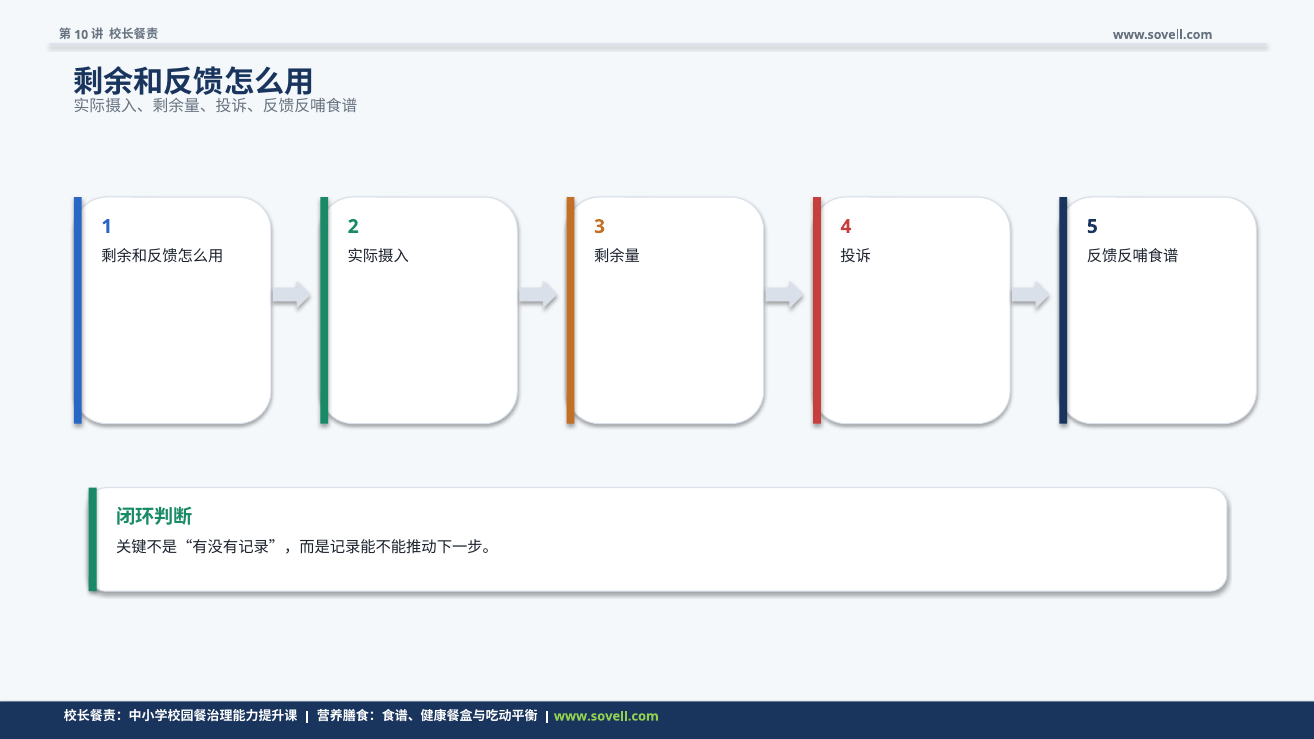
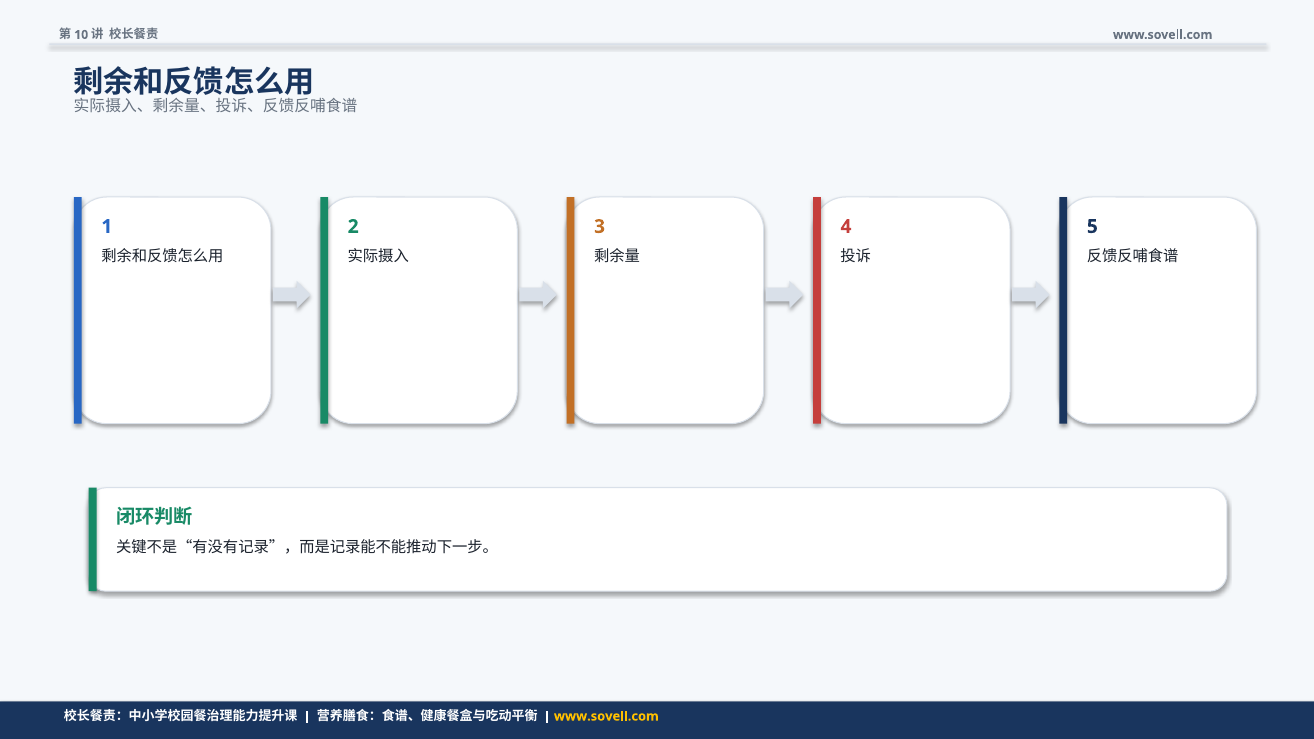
www.sovell.com at (606, 716) colour: light green -> yellow
